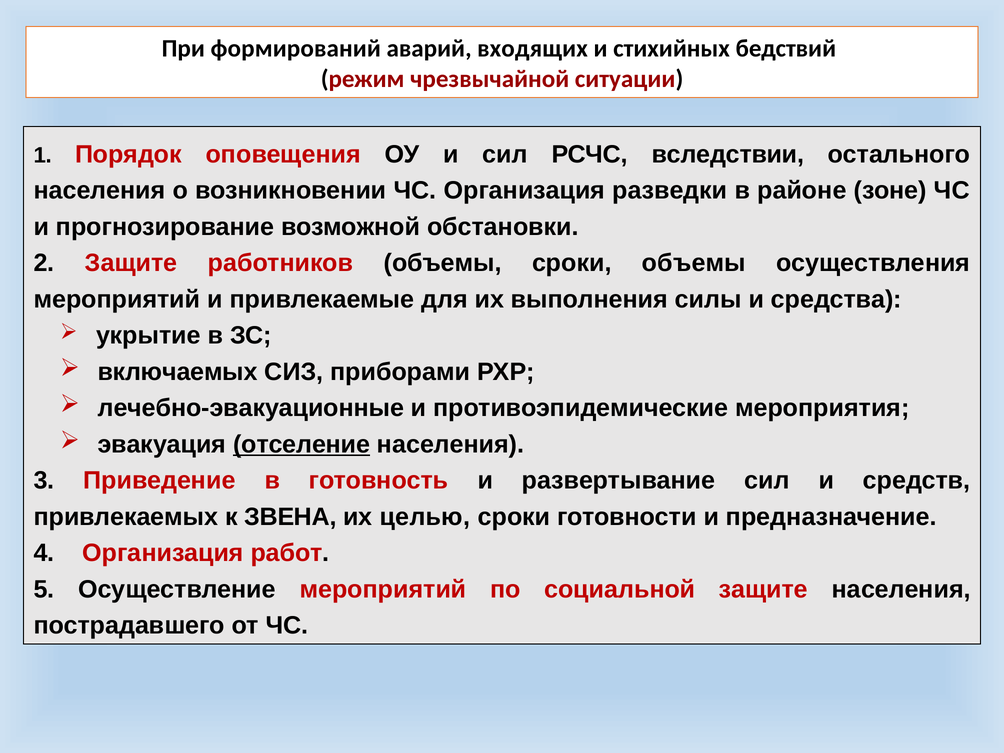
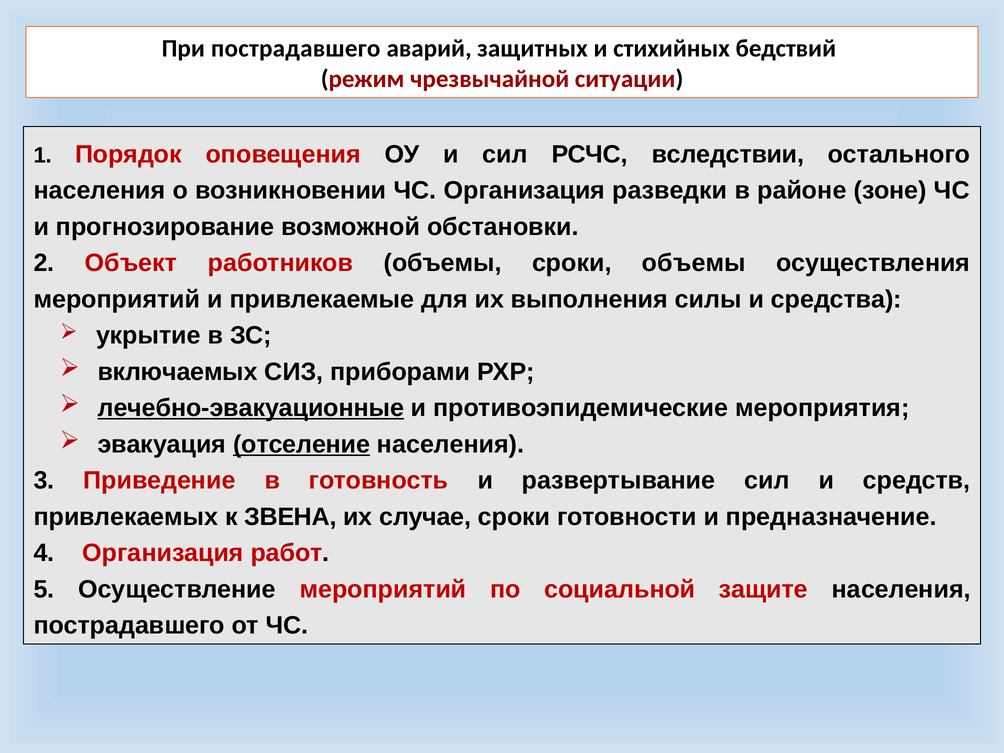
При формирований: формирований -> пострадавшего
входящих: входящих -> защитных
2 Защите: Защите -> Объект
лечебно-эвакуационные underline: none -> present
целью: целью -> случае
